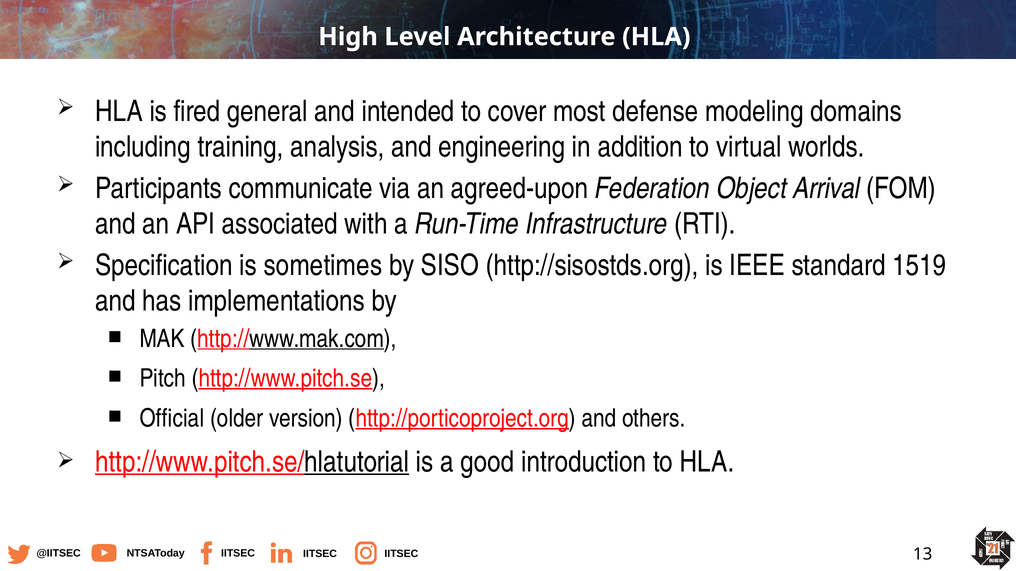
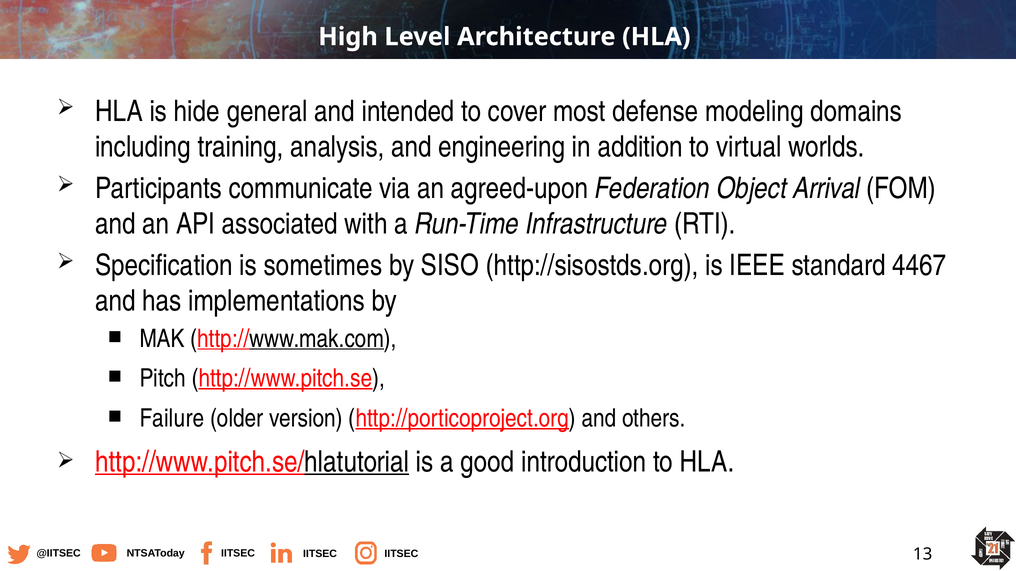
fired: fired -> hide
1519: 1519 -> 4467
Official: Official -> Failure
